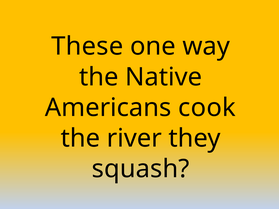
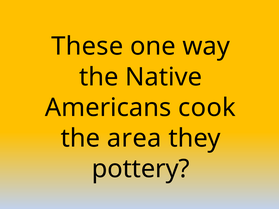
river: river -> area
squash: squash -> pottery
